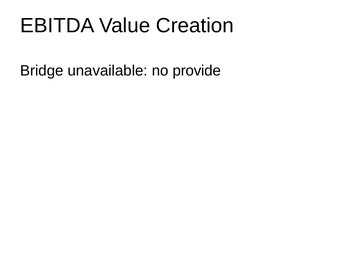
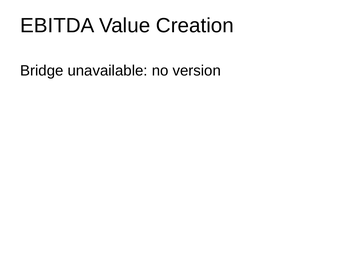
provide: provide -> version
